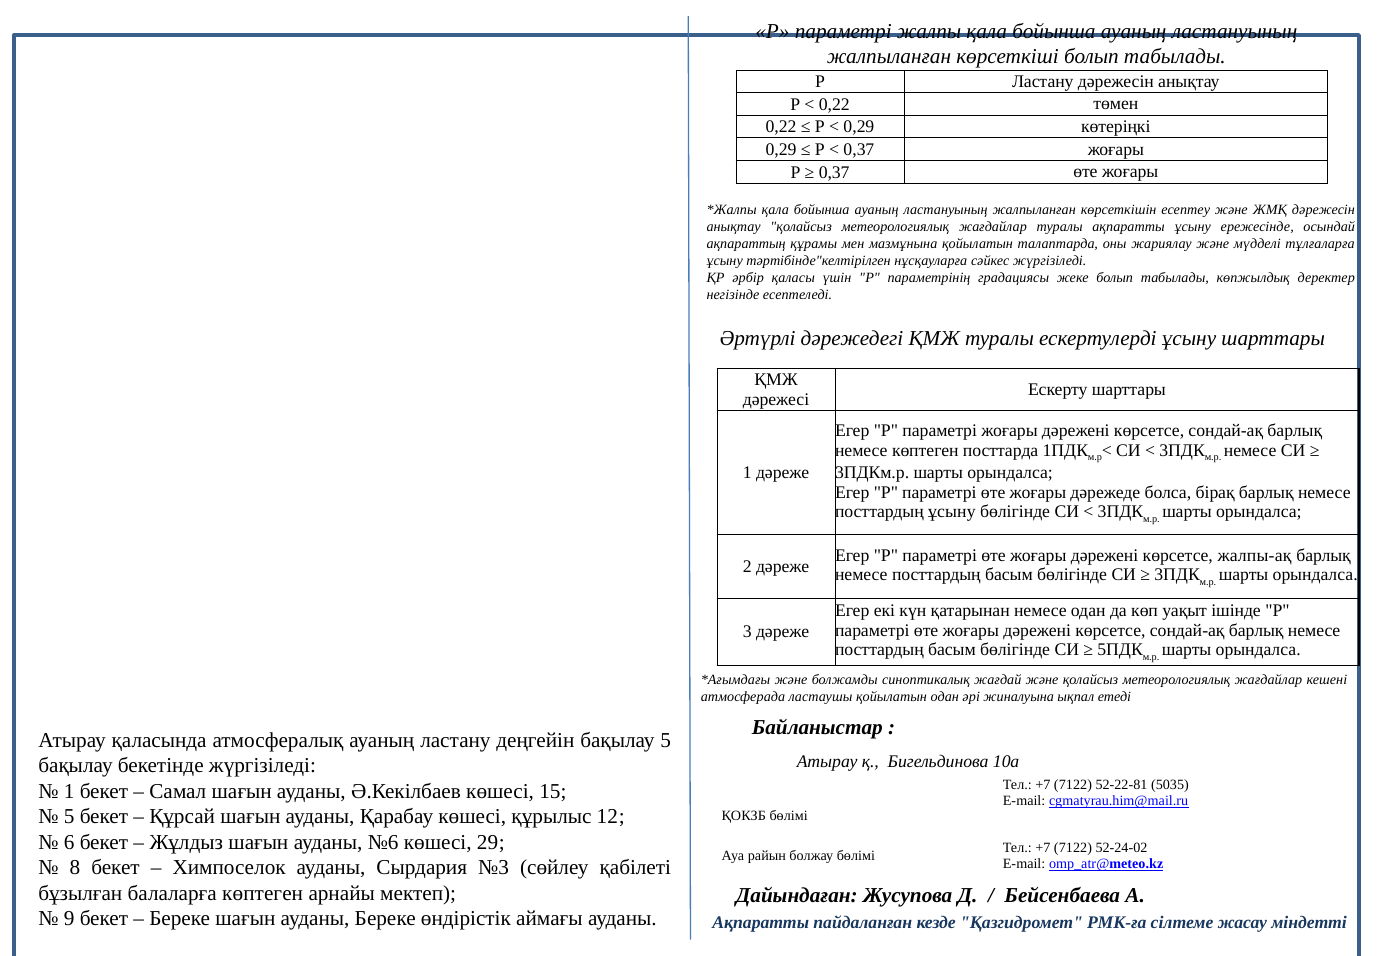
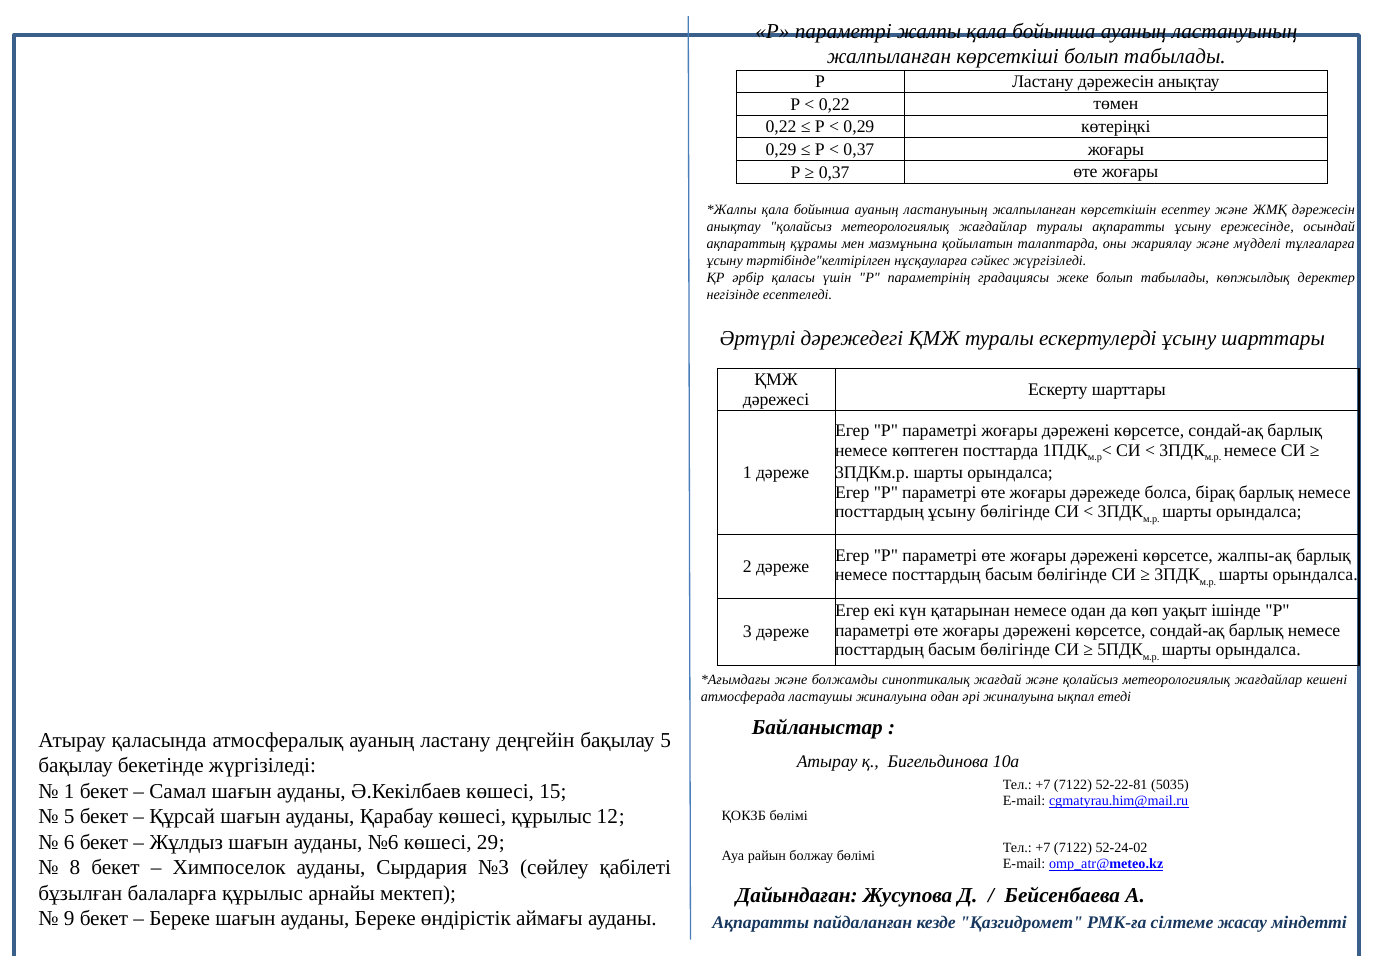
ластаушы қойылатын: қойылатын -> жиналуына
балаларға көптеген: көптеген -> құрылыс
